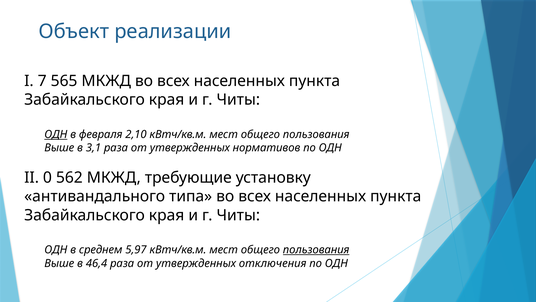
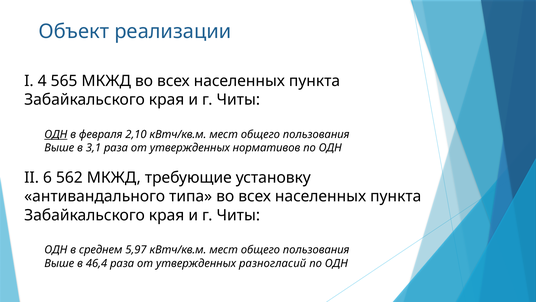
7: 7 -> 4
0: 0 -> 6
пользования at (316, 249) underline: present -> none
отключения: отключения -> разногласий
